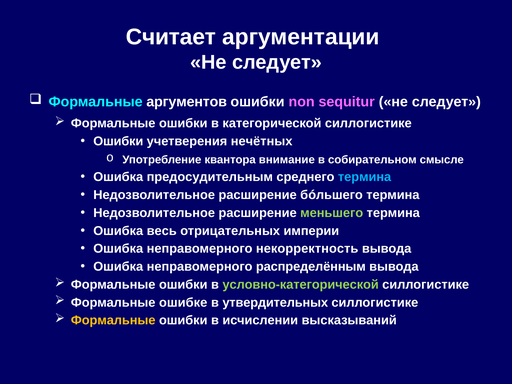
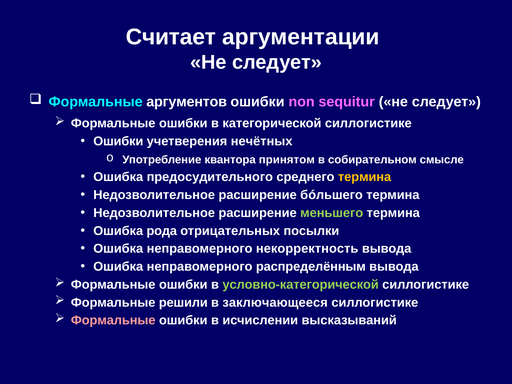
внимание: внимание -> принятом
предосудительным: предосудительным -> предосудительного
термина at (365, 177) colour: light blue -> yellow
весь: весь -> рода
империи: империи -> посылки
ошибке: ошибке -> решили
утвердительных: утвердительных -> заключающееся
Формальные at (113, 320) colour: yellow -> pink
